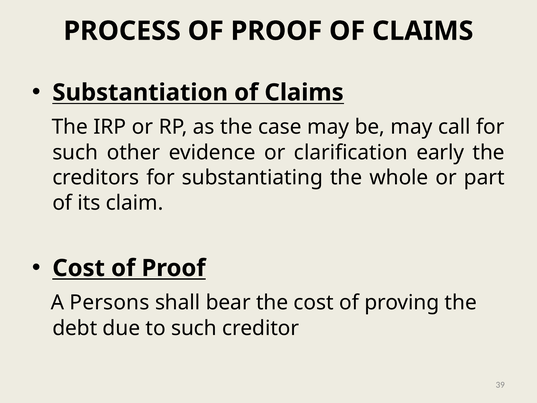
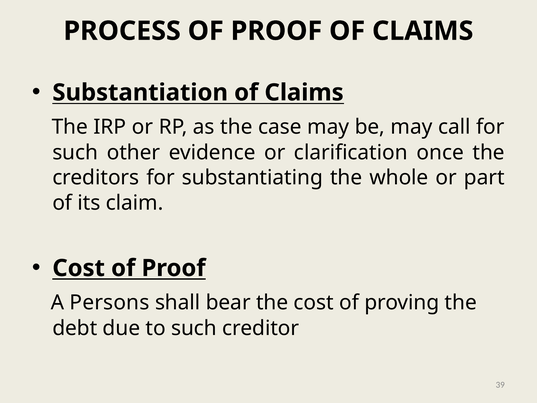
early: early -> once
